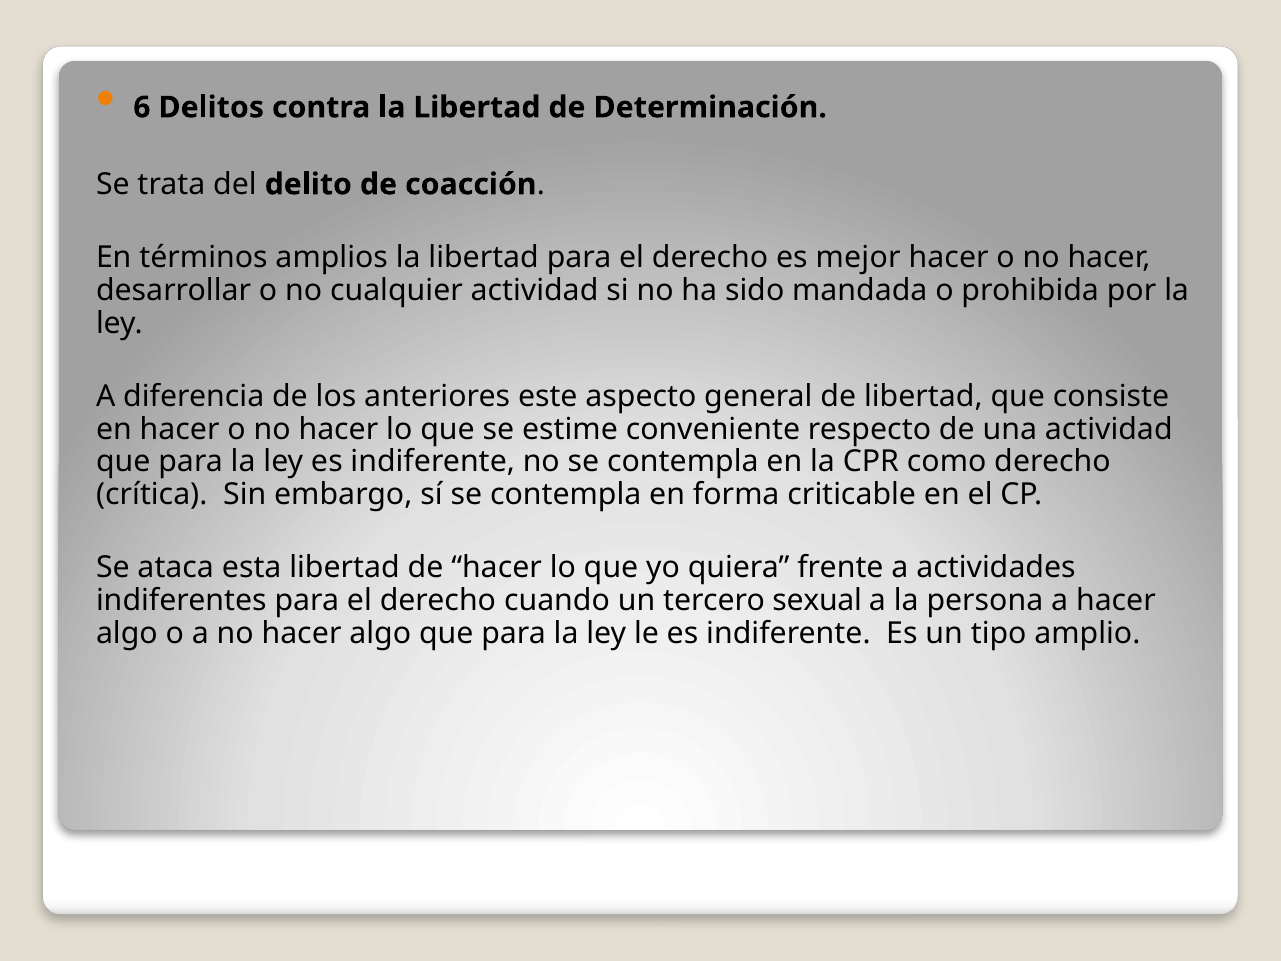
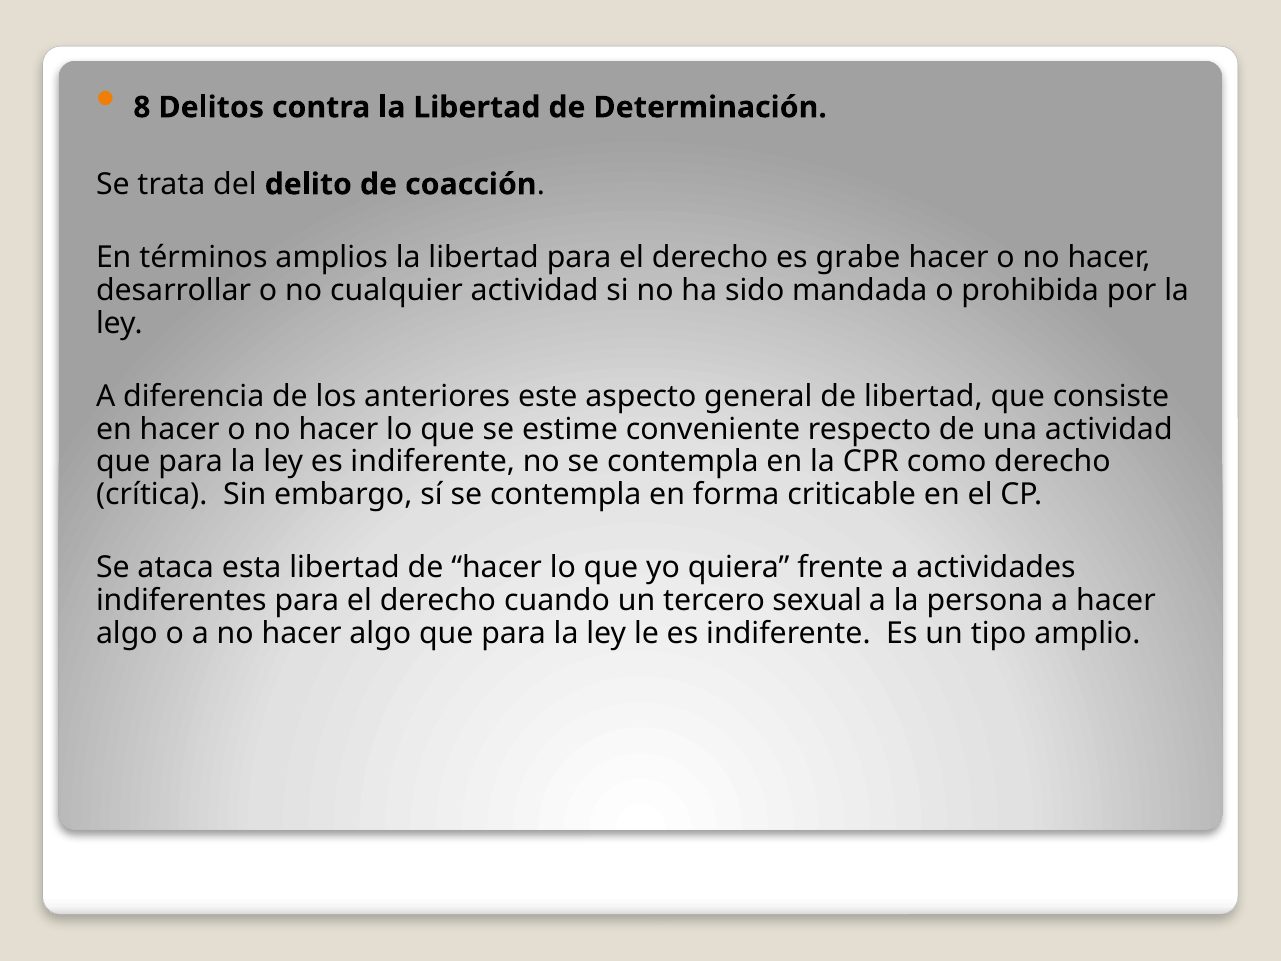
6: 6 -> 8
mejor: mejor -> grabe
